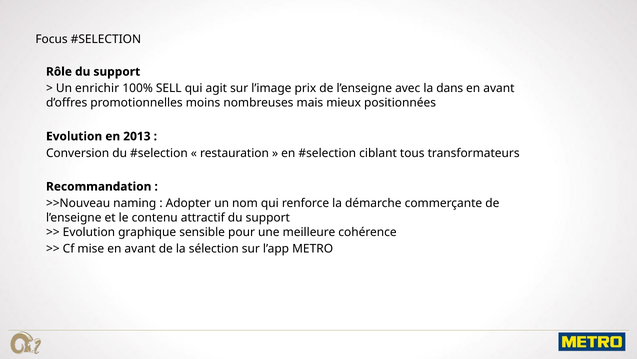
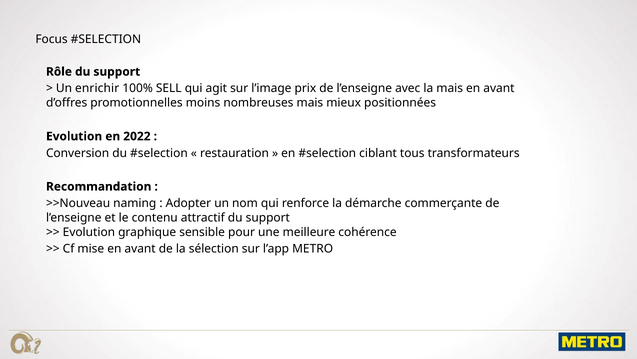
la dans: dans -> mais
2013: 2013 -> 2022
